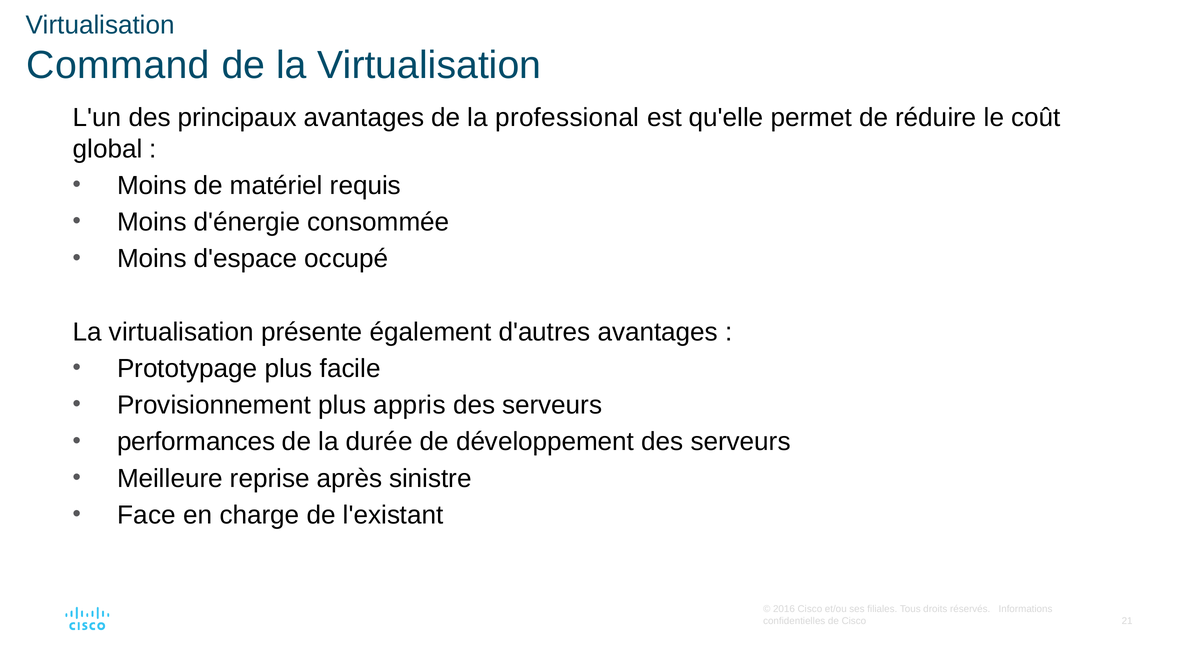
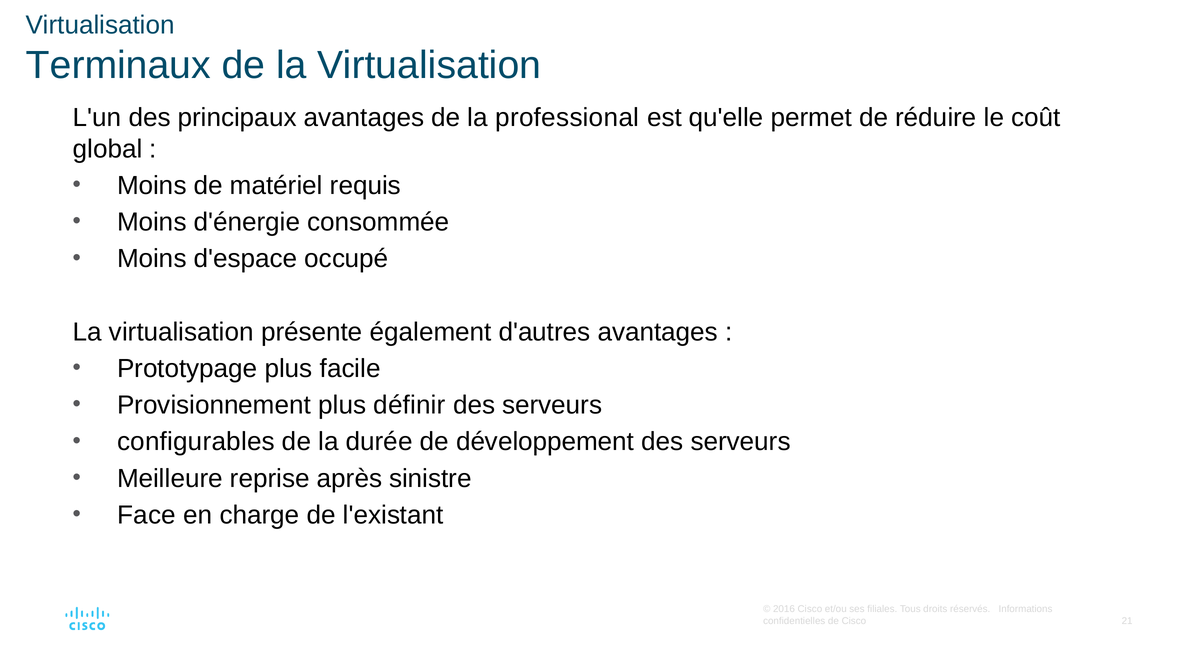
Command: Command -> Terminaux
appris: appris -> définir
performances: performances -> configurables
